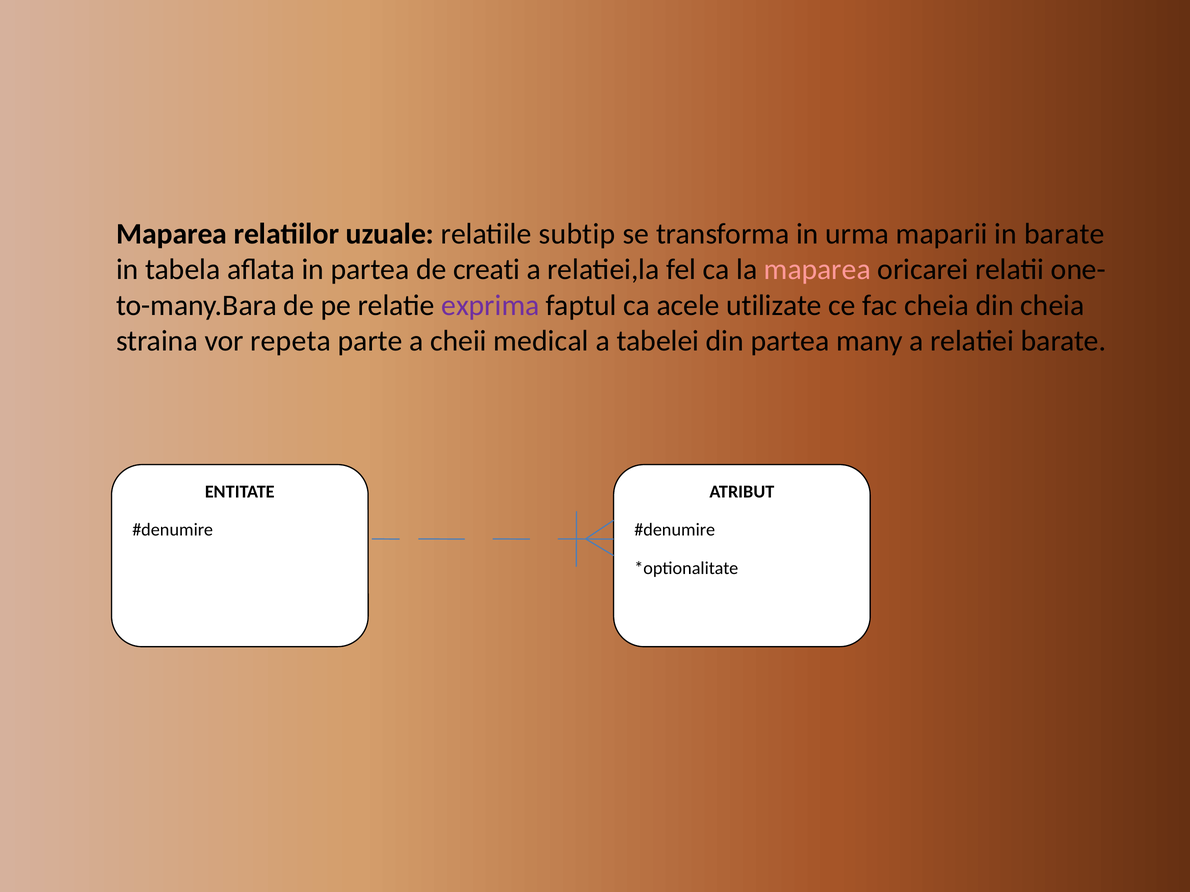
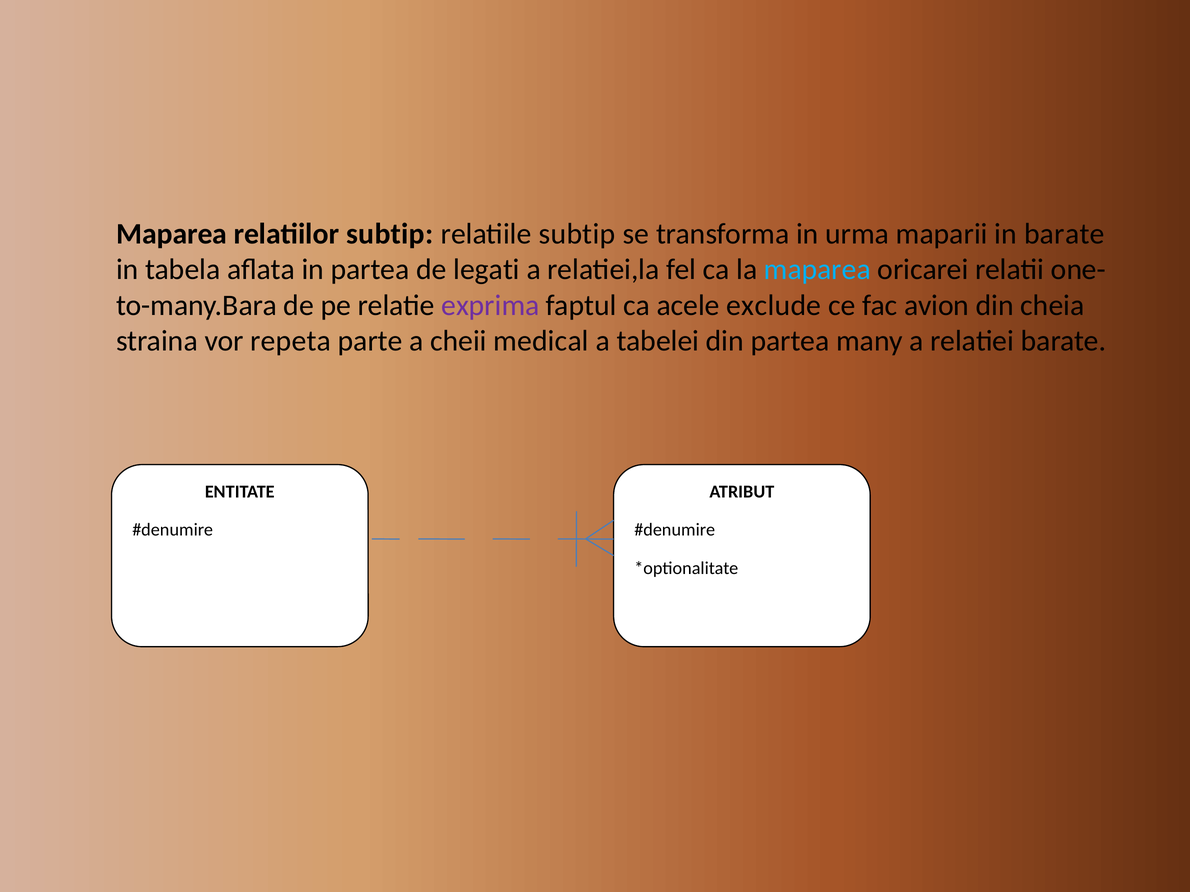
relatiilor uzuale: uzuale -> subtip
creati: creati -> legati
maparea at (817, 270) colour: pink -> light blue
utilizate: utilizate -> exclude
fac cheia: cheia -> avion
